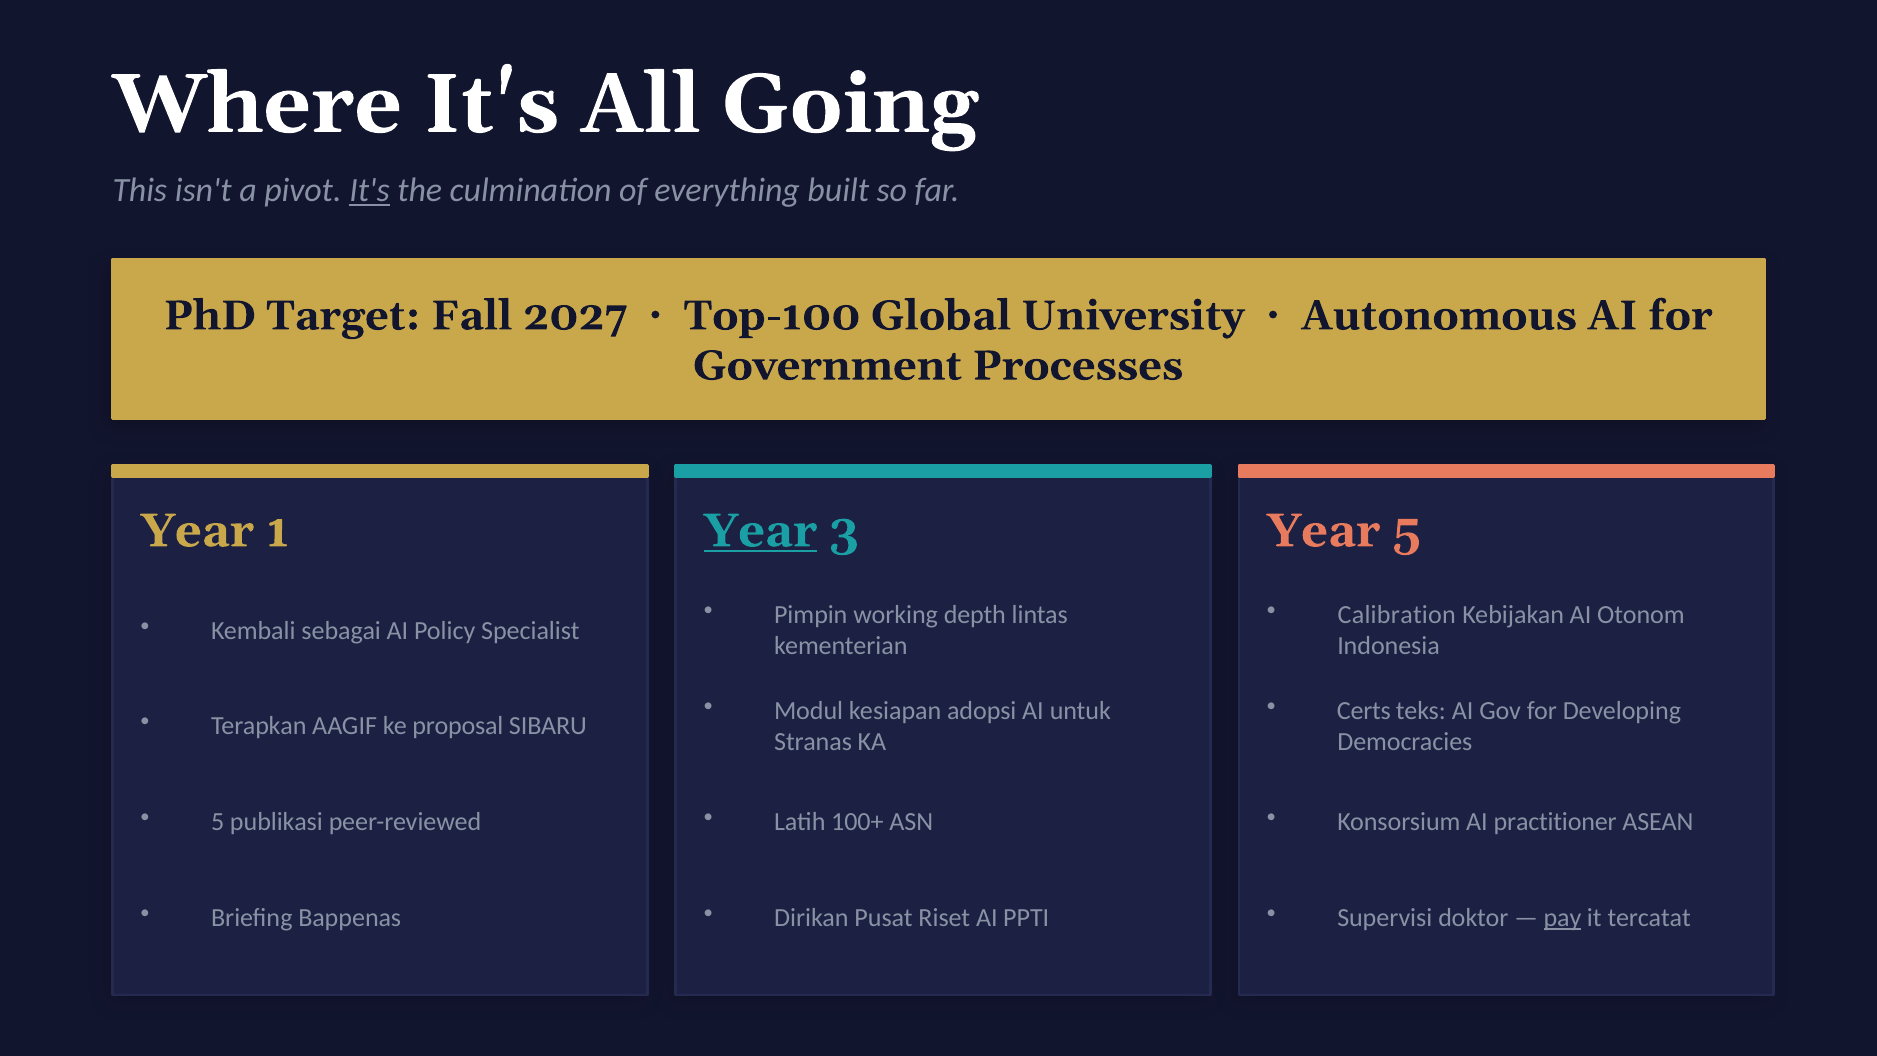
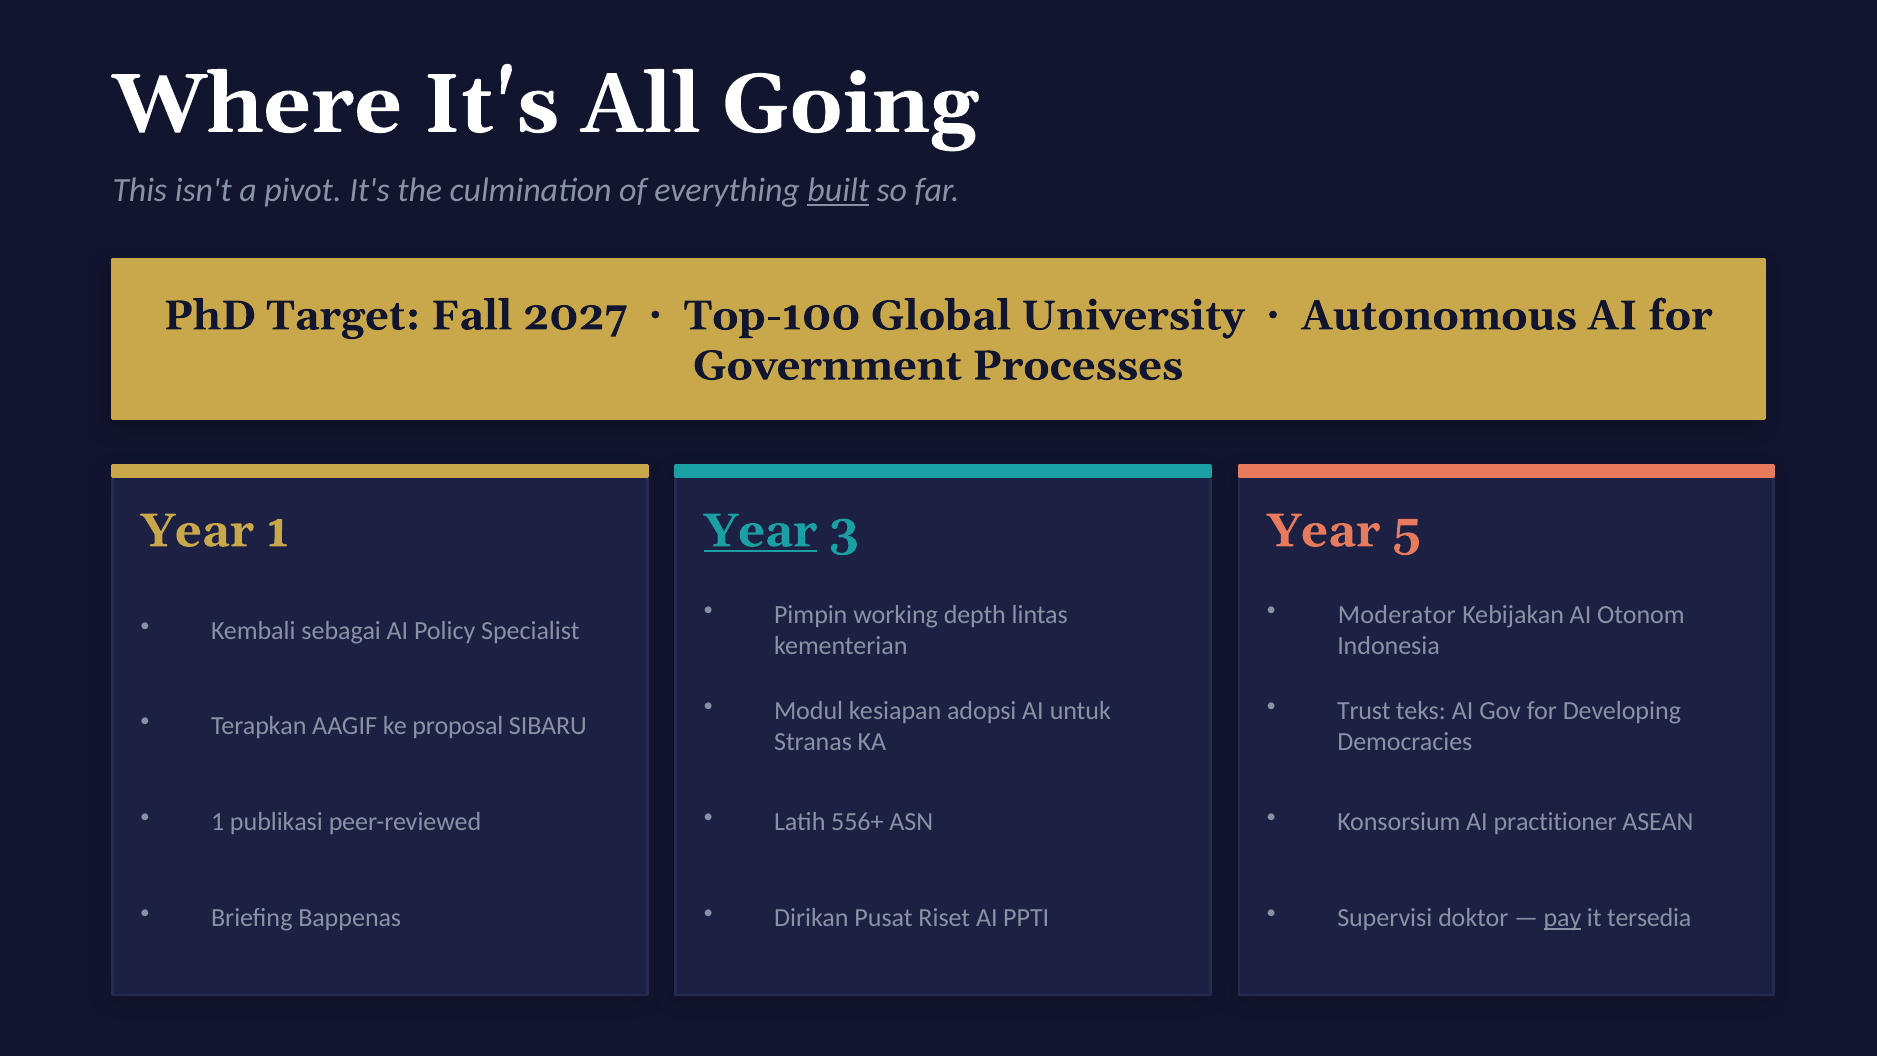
It's at (370, 190) underline: present -> none
built underline: none -> present
Calibration: Calibration -> Moderator
Certs: Certs -> Trust
5 at (218, 822): 5 -> 1
100+: 100+ -> 556+
tercatat: tercatat -> tersedia
